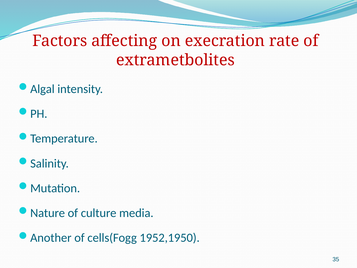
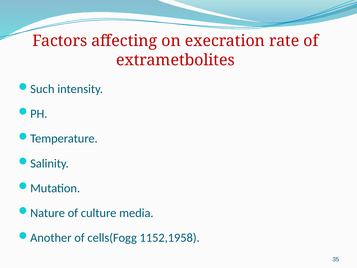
Algal: Algal -> Such
1952,1950: 1952,1950 -> 1152,1958
